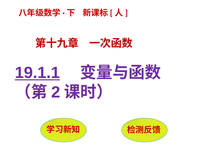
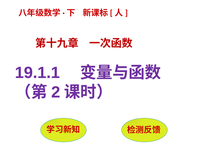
19.1.1 underline: present -> none
